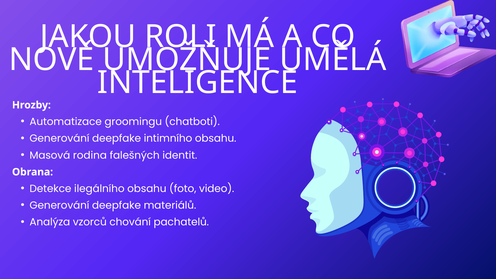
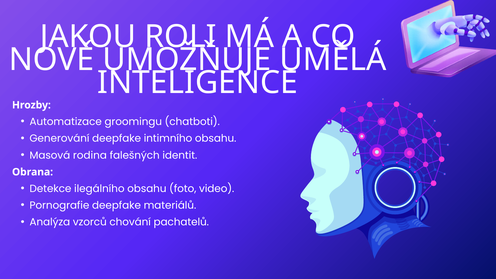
Generování at (59, 205): Generování -> Pornografie
